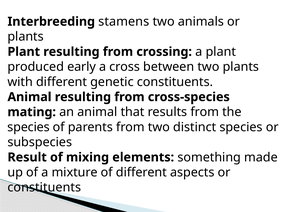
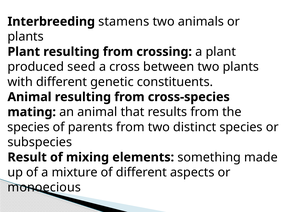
early: early -> seed
constituents at (44, 187): constituents -> monoecious
